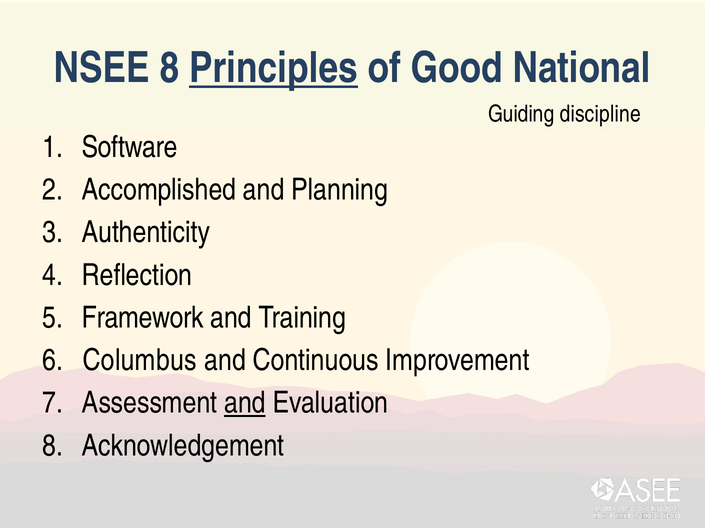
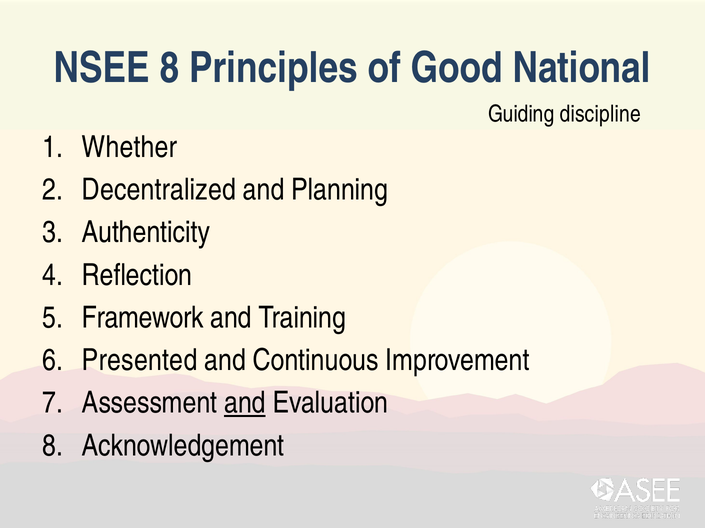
Principles underline: present -> none
Software: Software -> Whether
Accomplished: Accomplished -> Decentralized
Columbus: Columbus -> Presented
